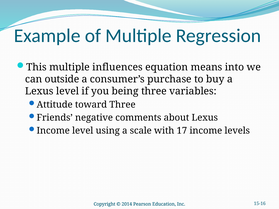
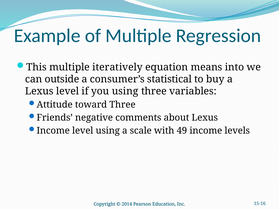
influences: influences -> iteratively
purchase: purchase -> statistical
you being: being -> using
17: 17 -> 49
